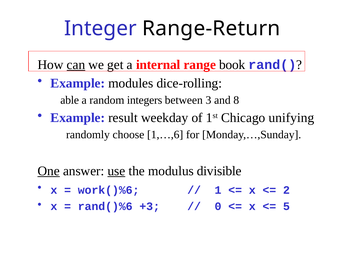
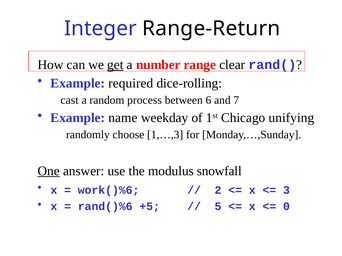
can underline: present -> none
get underline: none -> present
internal: internal -> number
book: book -> clear
modules: modules -> required
able: able -> cast
integers: integers -> process
3: 3 -> 6
8: 8 -> 7
result: result -> name
1,…,6: 1,…,6 -> 1,…,3
use underline: present -> none
divisible: divisible -> snowfall
1: 1 -> 2
2: 2 -> 3
+3: +3 -> +5
0: 0 -> 5
5: 5 -> 0
